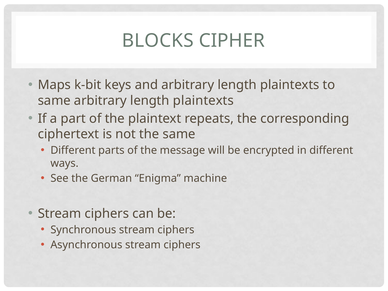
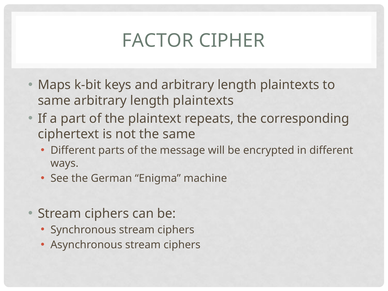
BLOCKS: BLOCKS -> FACTOR
